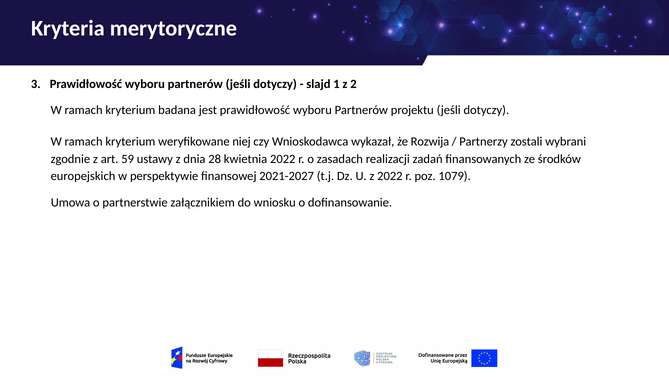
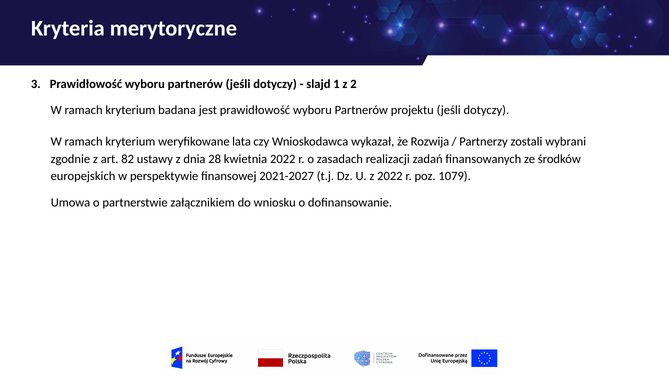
niej: niej -> lata
59: 59 -> 82
